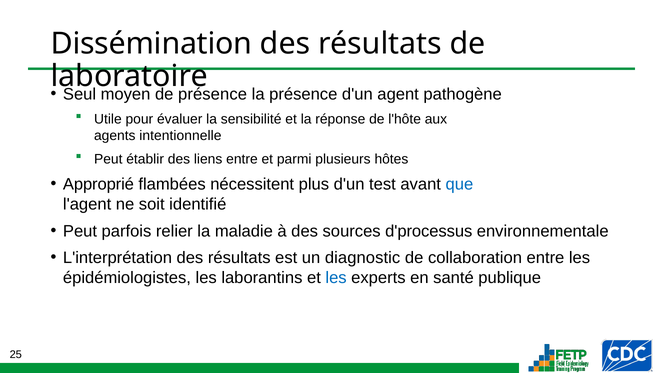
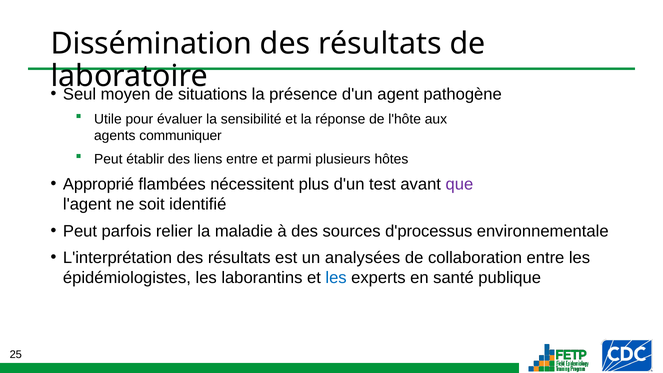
présence at (213, 94): présence -> situations
intentionnelle: intentionnelle -> communiquer
que colour: blue -> purple
diagnostic: diagnostic -> analysées
